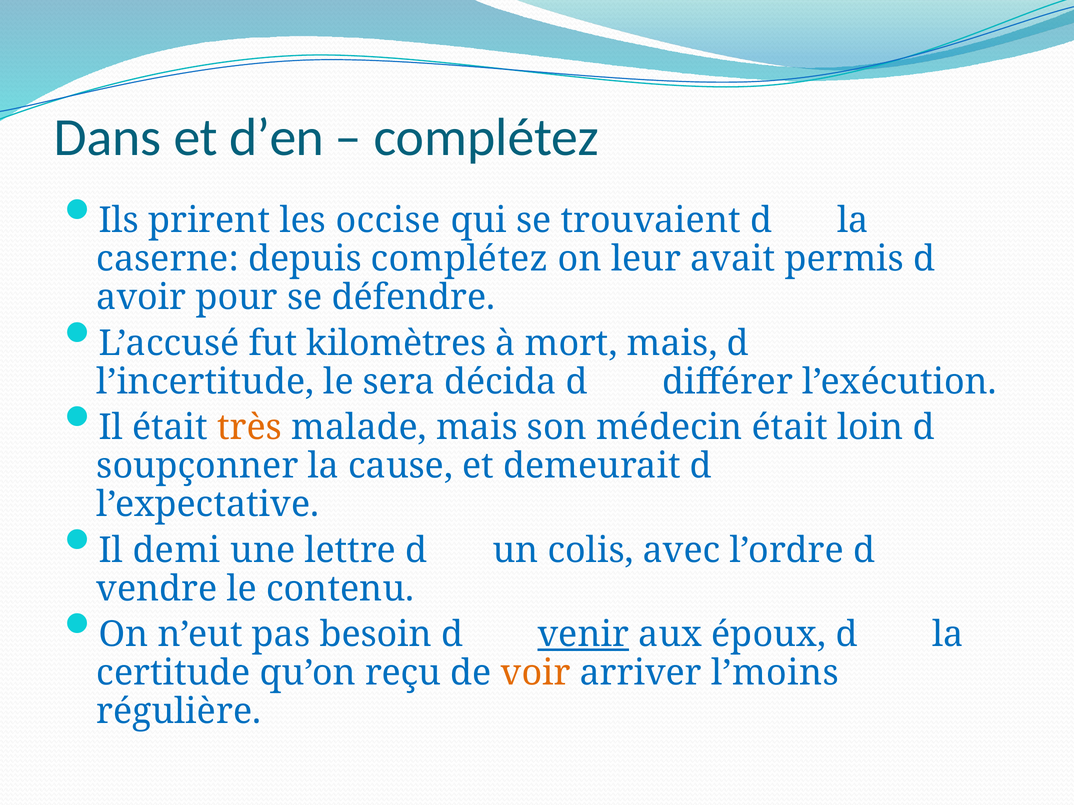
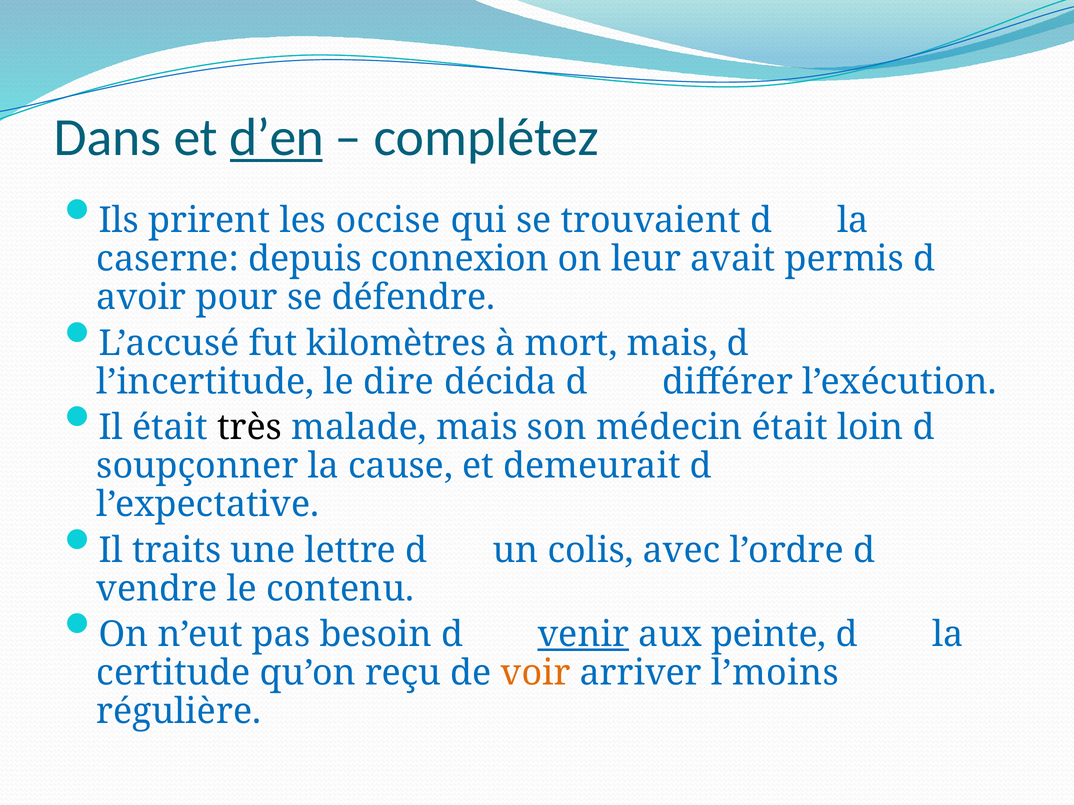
d’en underline: none -> present
depuis complétez: complétez -> connexion
sera: sera -> dire
très colour: orange -> black
demi: demi -> traits
époux: époux -> peinte
